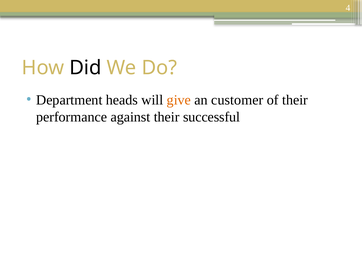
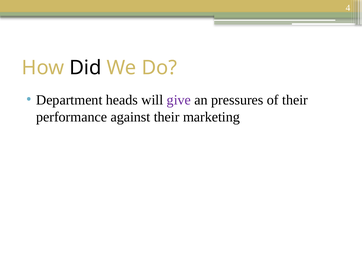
give colour: orange -> purple
customer: customer -> pressures
successful: successful -> marketing
